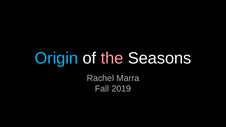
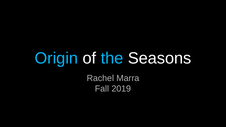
the colour: pink -> light blue
